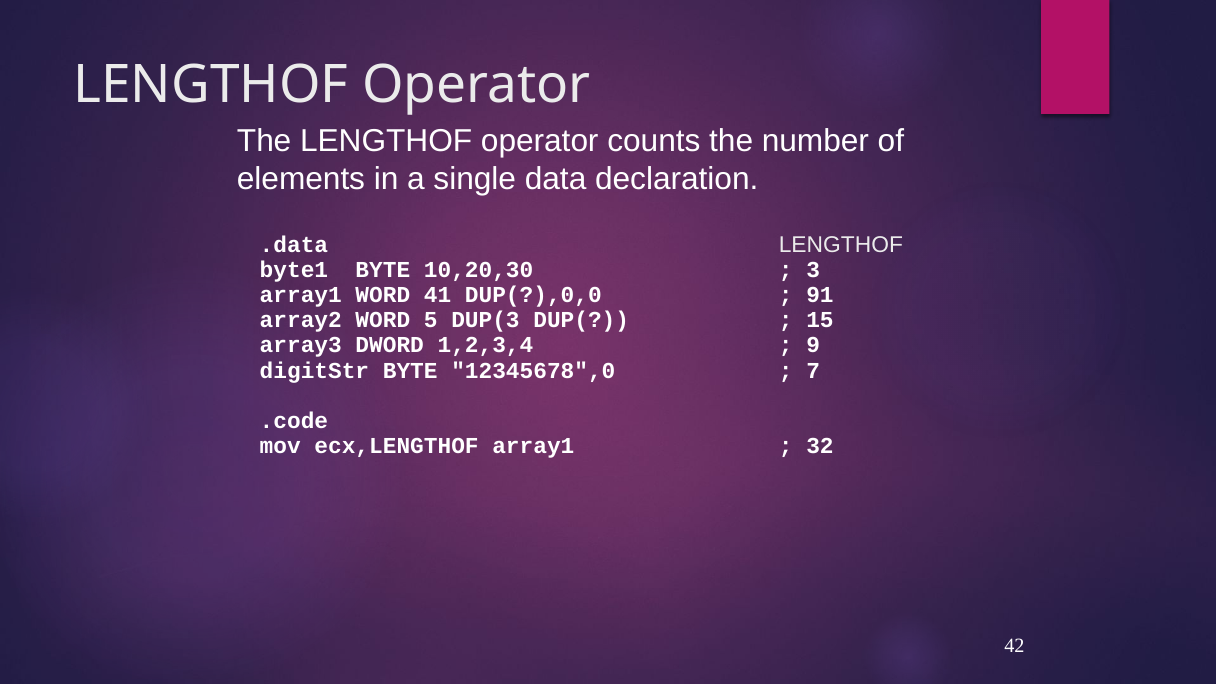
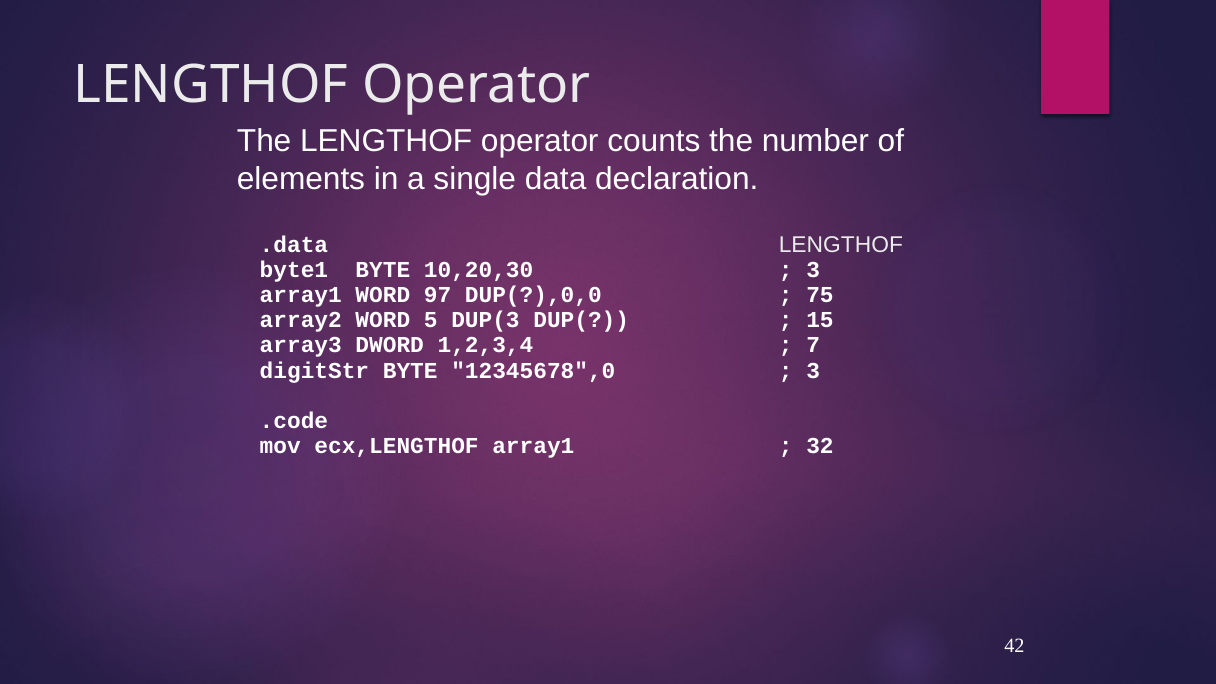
41: 41 -> 97
91: 91 -> 75
9: 9 -> 7
7 at (813, 371): 7 -> 3
